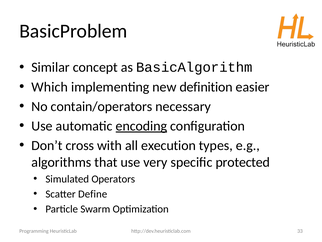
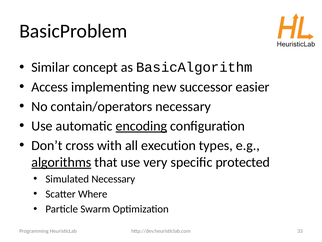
Which: Which -> Access
definition: definition -> successor
algorithms underline: none -> present
Simulated Operators: Operators -> Necessary
Define: Define -> Where
